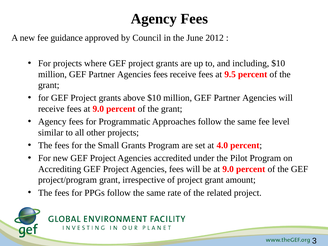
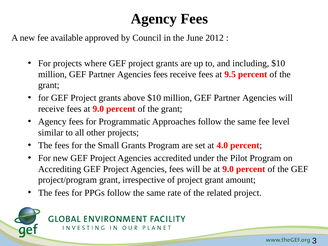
guidance: guidance -> available
